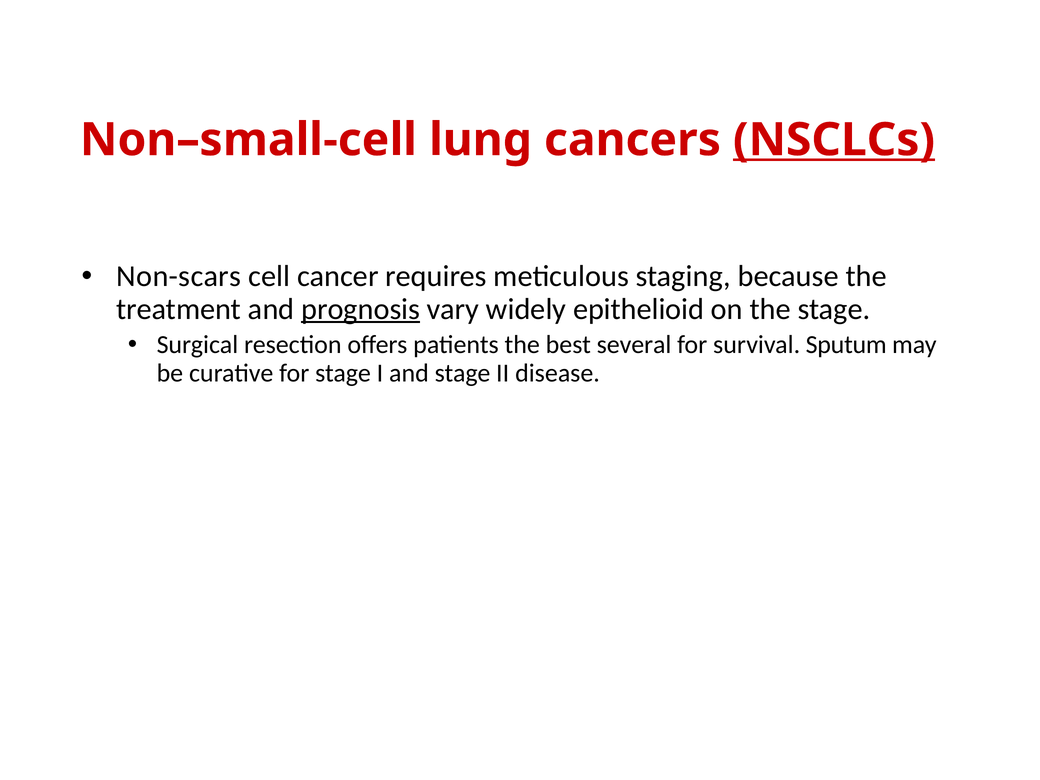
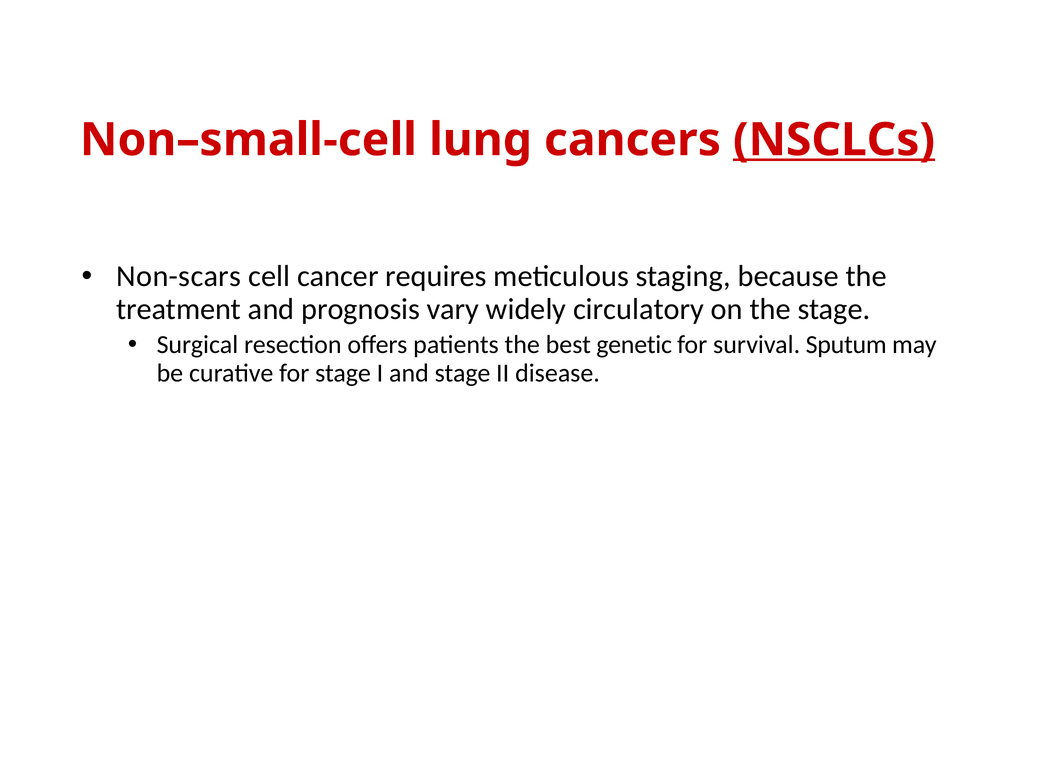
prognosis underline: present -> none
epithelioid: epithelioid -> circulatory
several: several -> genetic
